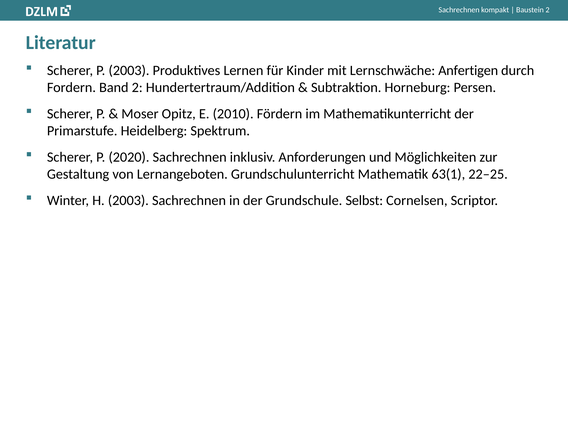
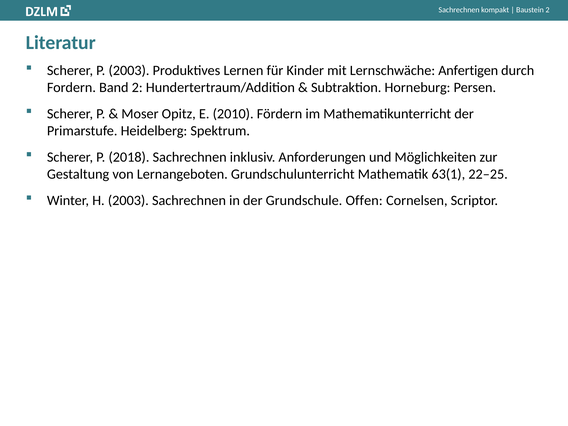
2020: 2020 -> 2018
Selbst: Selbst -> Offen
